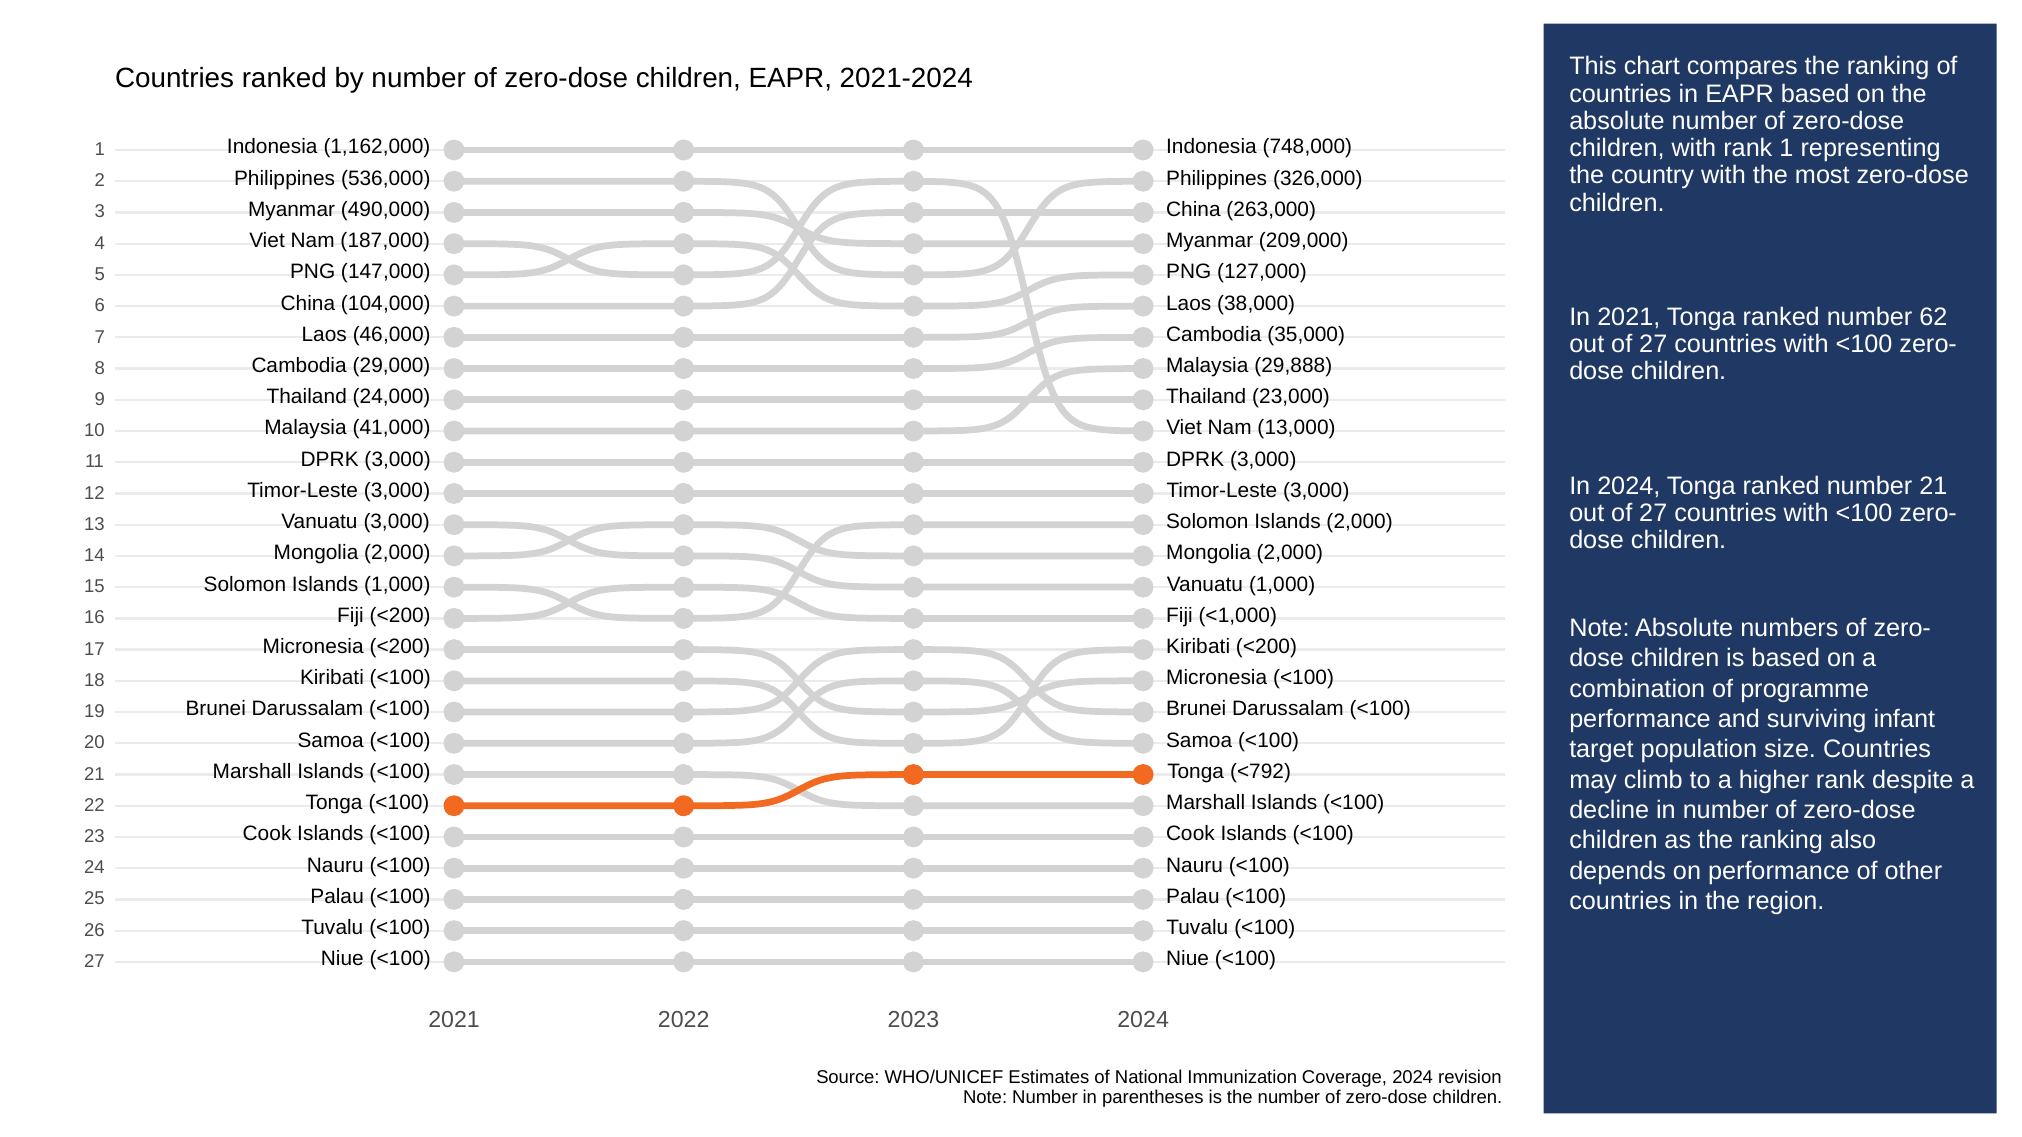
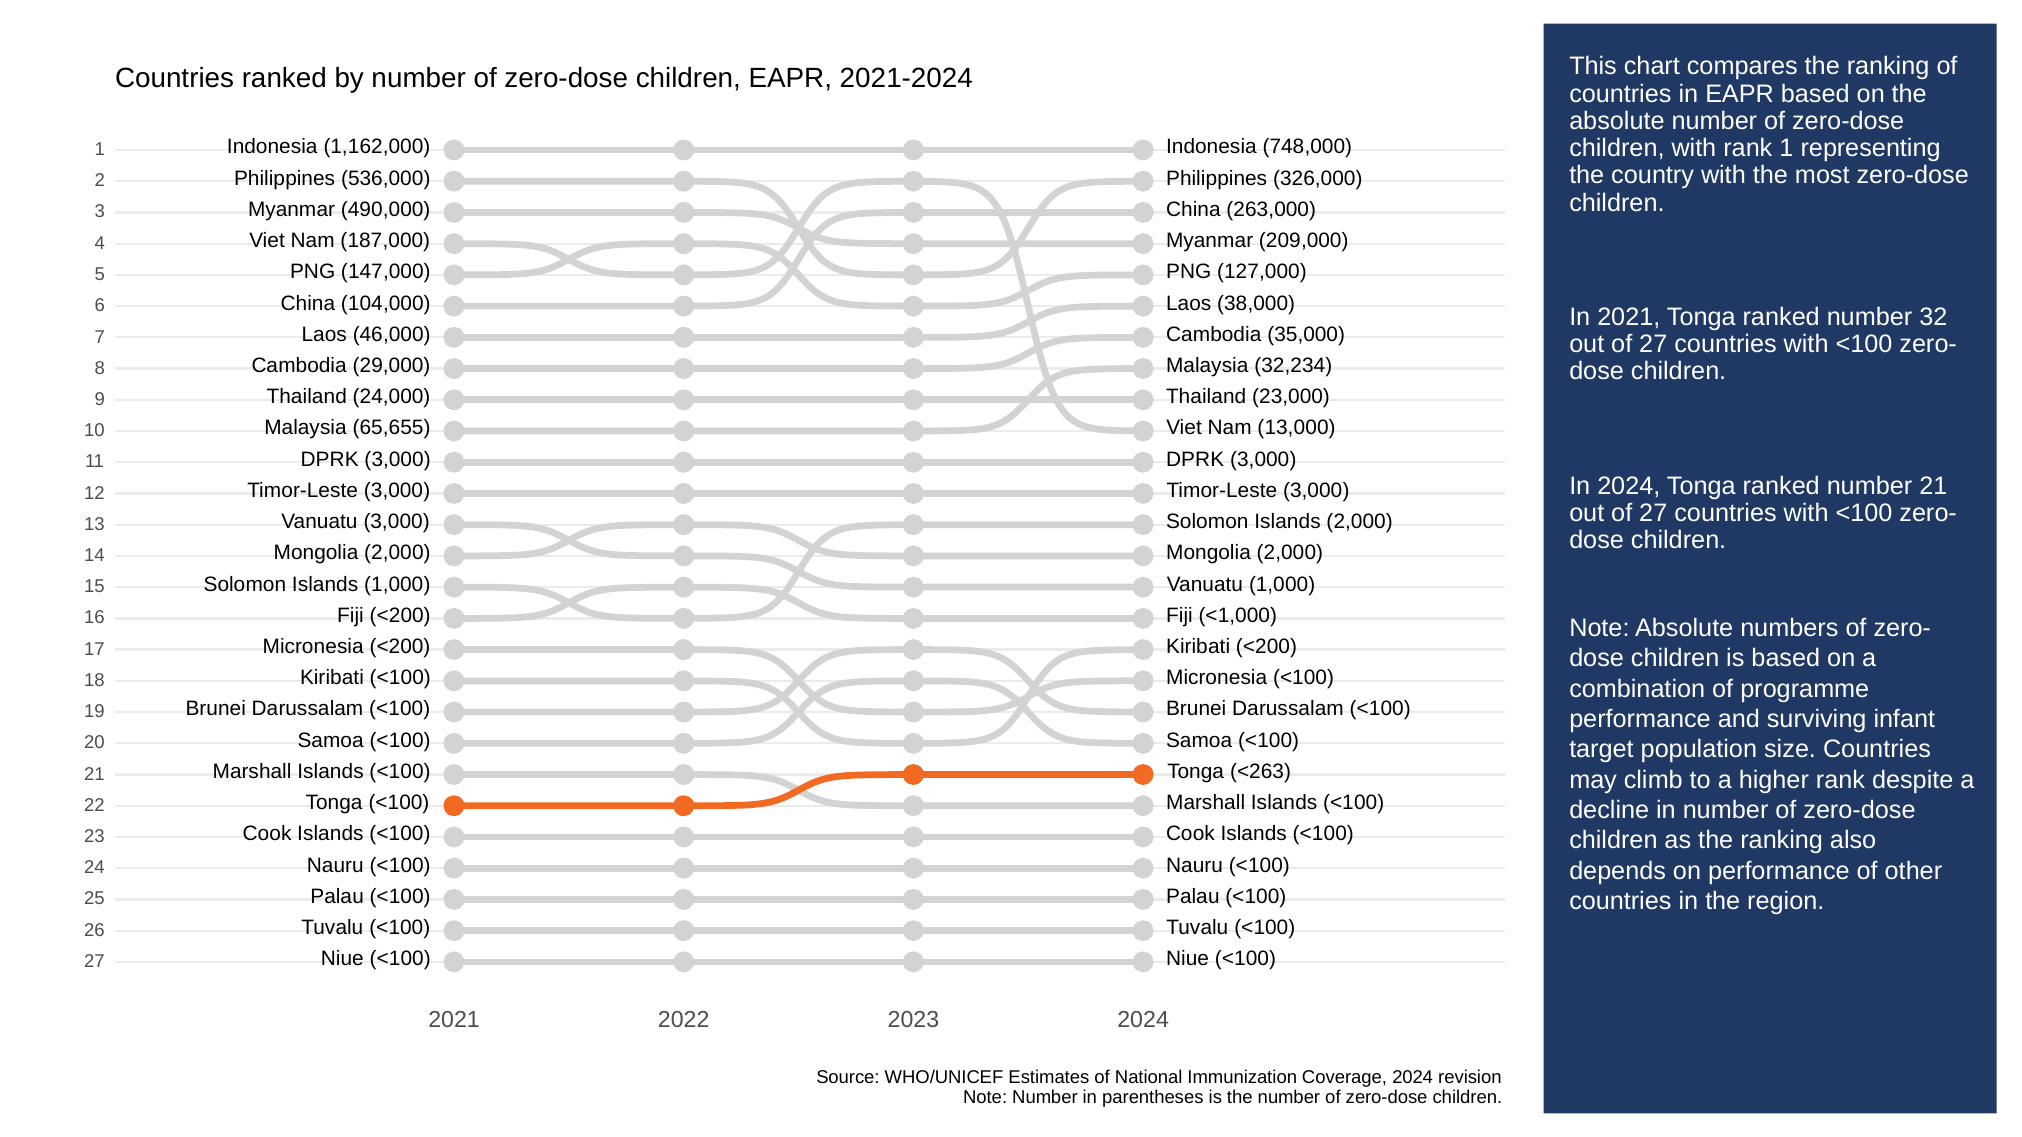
62: 62 -> 32
29,888: 29,888 -> 32,234
41,000: 41,000 -> 65,655
<792: <792 -> <263
